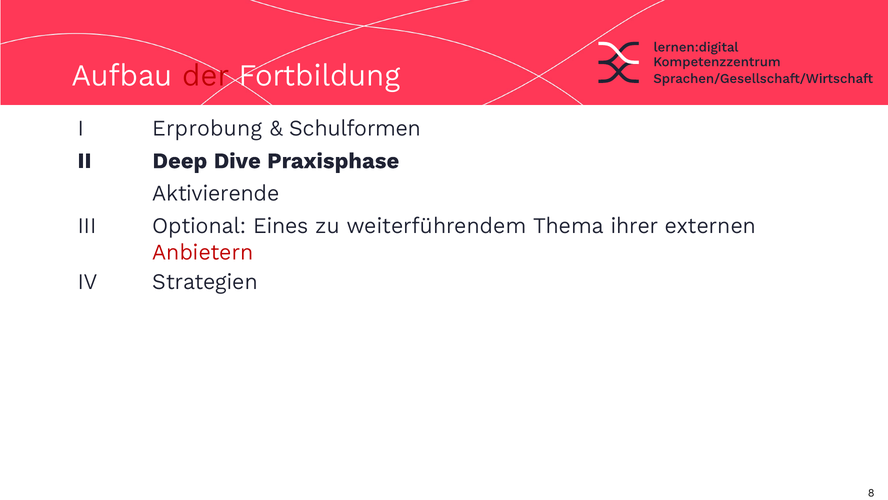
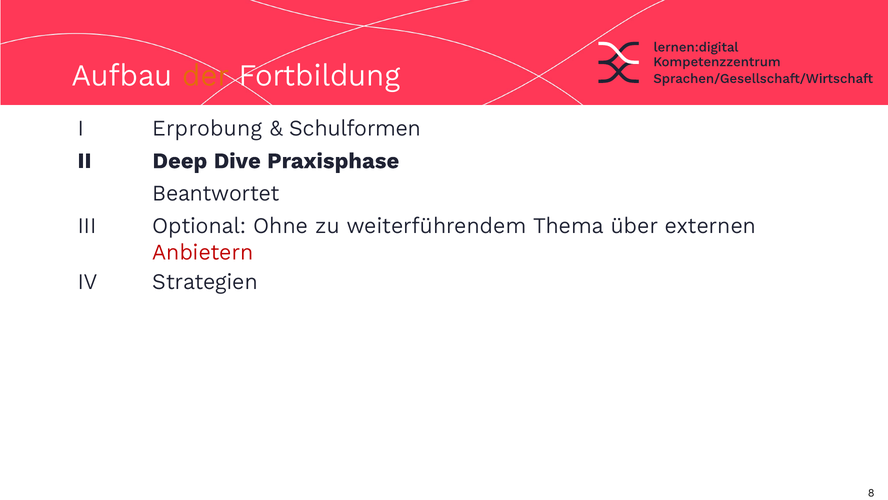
der colour: red -> orange
Aktivierende: Aktivierende -> Beantwortet
Eines: Eines -> Ohne
ihrer: ihrer -> über
